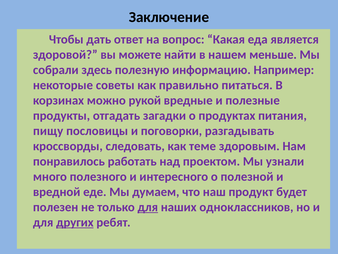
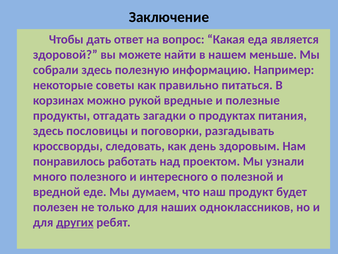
пищу at (48, 131): пищу -> здесь
теме: теме -> день
для at (148, 207) underline: present -> none
